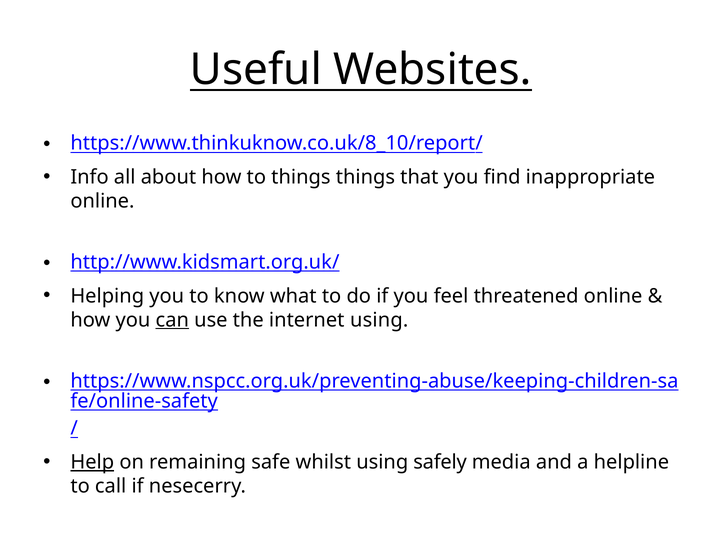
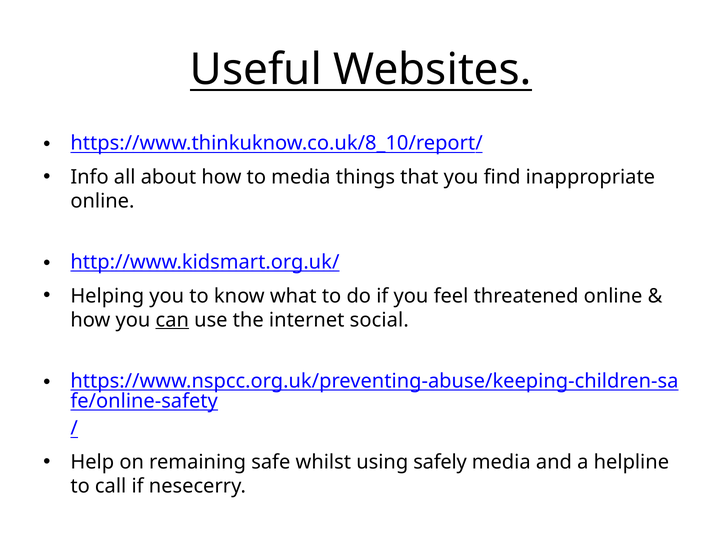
to things: things -> media
internet using: using -> social
Help underline: present -> none
